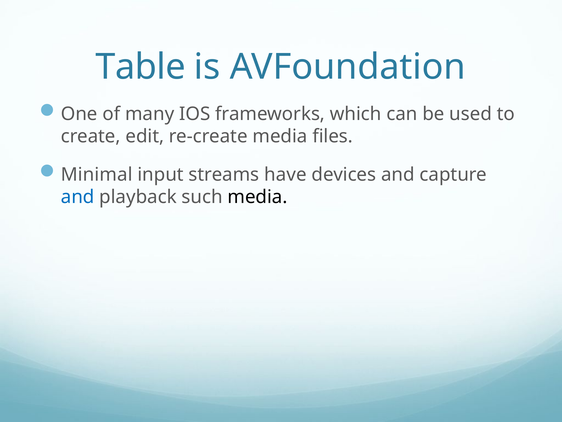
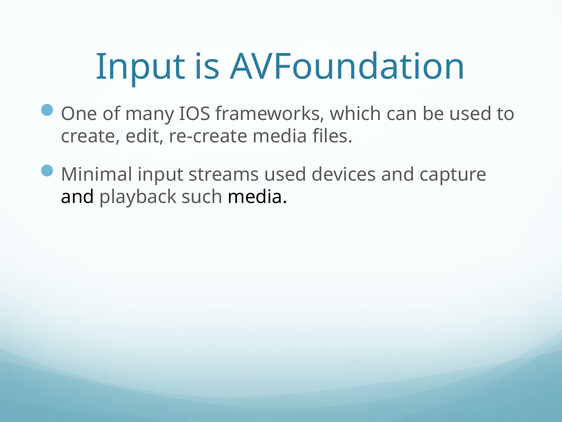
Table at (141, 67): Table -> Input
streams have: have -> used
and at (78, 197) colour: blue -> black
